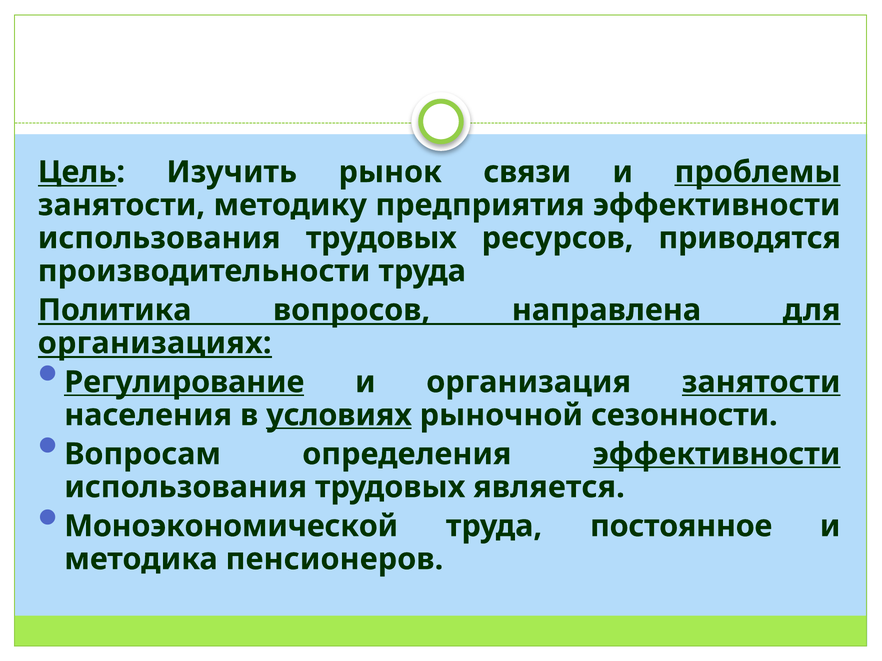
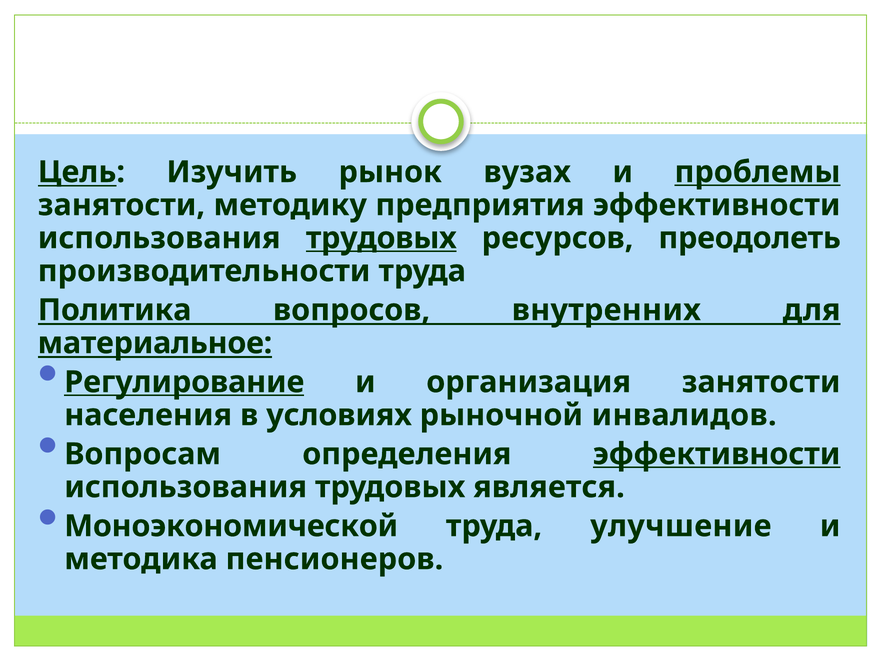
связи: связи -> вузах
трудовых at (381, 238) underline: none -> present
приводятся: приводятся -> преодолеть
направлена: направлена -> внутренних
организациях: организациях -> материальное
занятости at (761, 382) underline: present -> none
условиях underline: present -> none
сезонности: сезонности -> инвалидов
постоянное: постоянное -> улучшение
